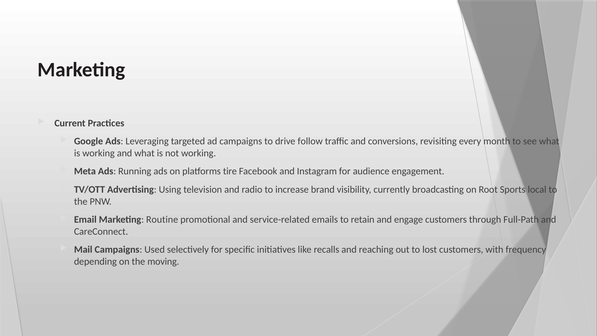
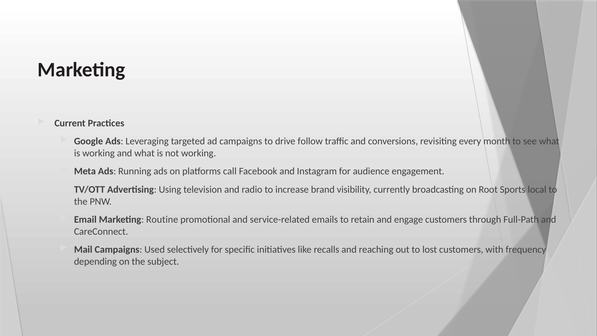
tire: tire -> call
moving: moving -> subject
